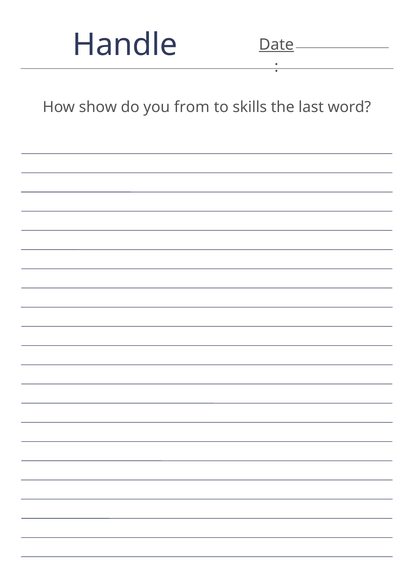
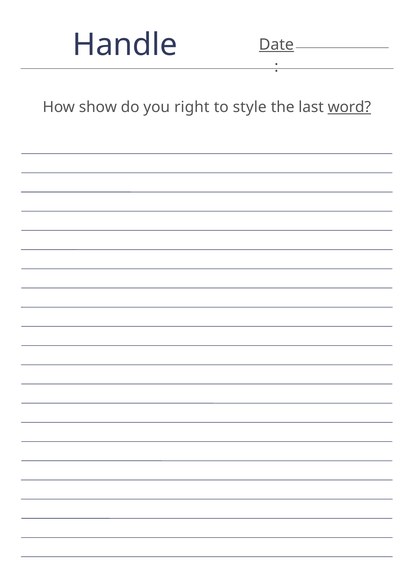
from: from -> right
skills: skills -> style
word underline: none -> present
